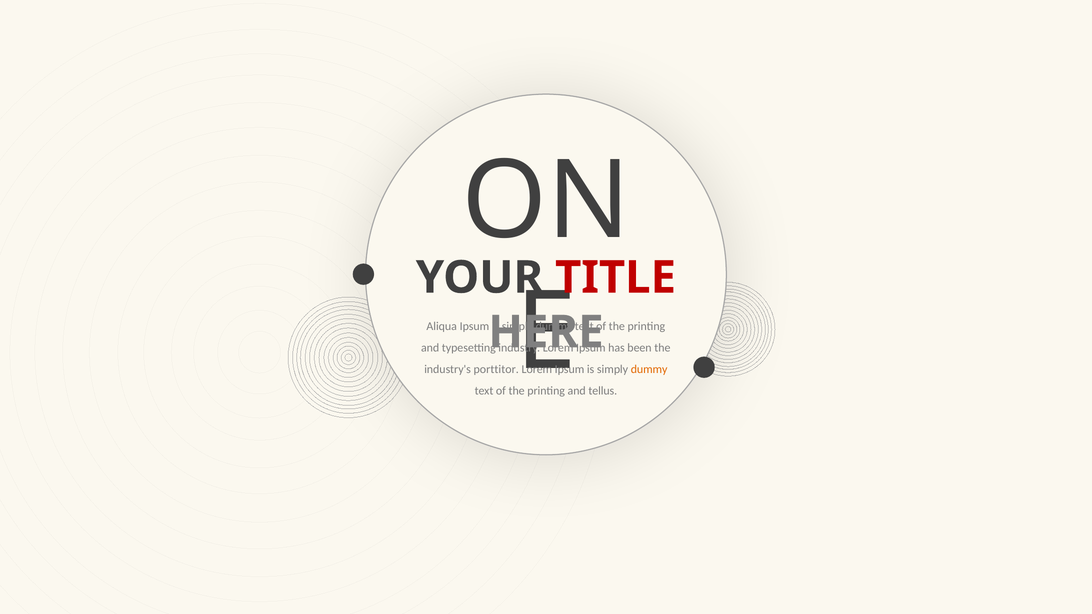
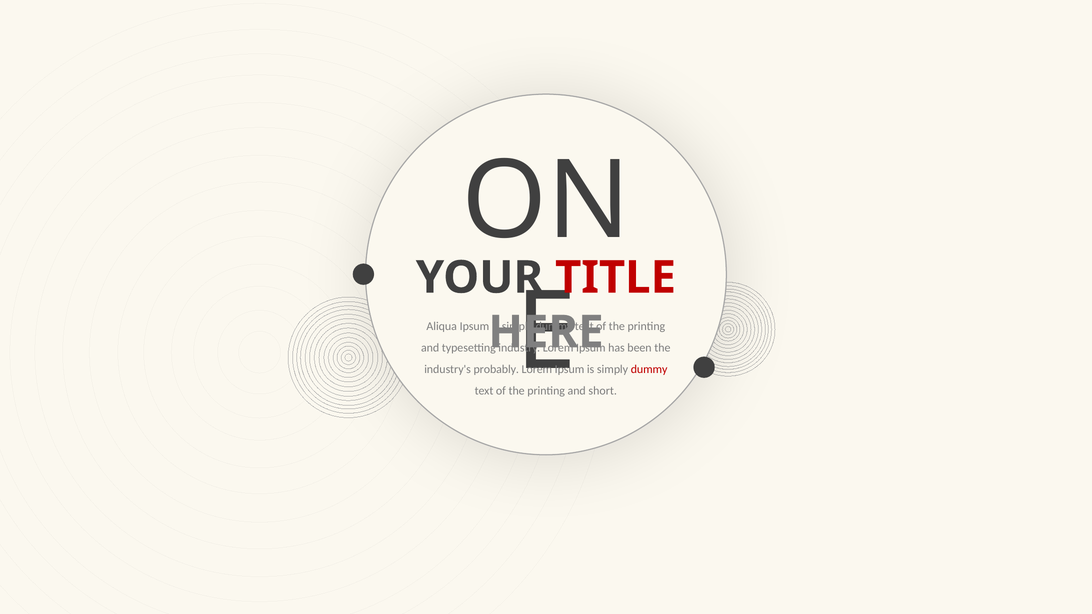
porttitor: porttitor -> probably
dummy at (649, 369) colour: orange -> red
tellus: tellus -> short
